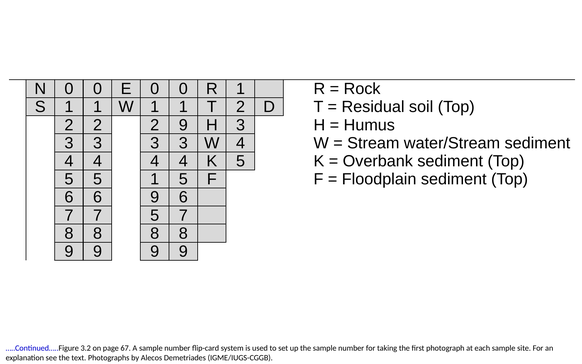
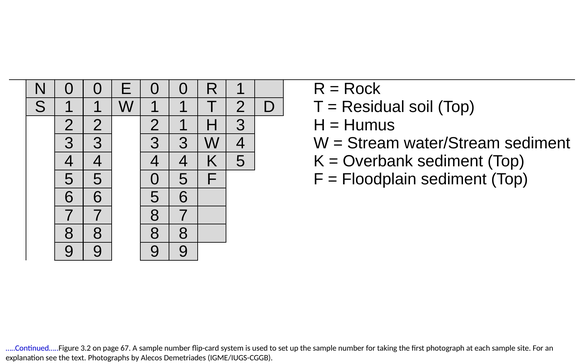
2 9: 9 -> 1
5 1: 1 -> 0
6 9: 9 -> 5
7 7 5: 5 -> 8
